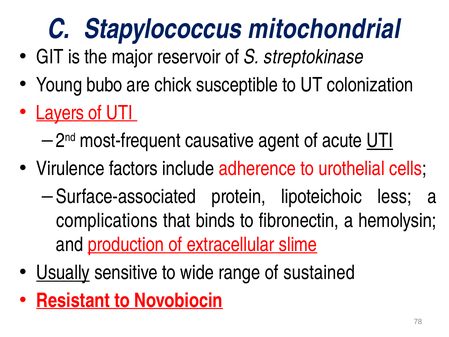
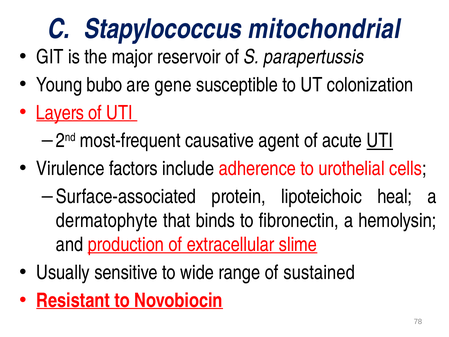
streptokinase: streptokinase -> parapertussis
chick: chick -> gene
less: less -> heal
complications: complications -> dermatophyte
Usually underline: present -> none
